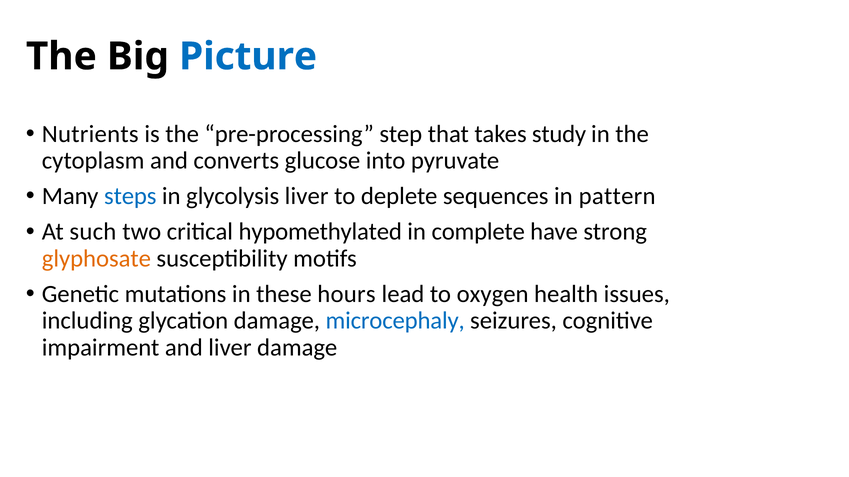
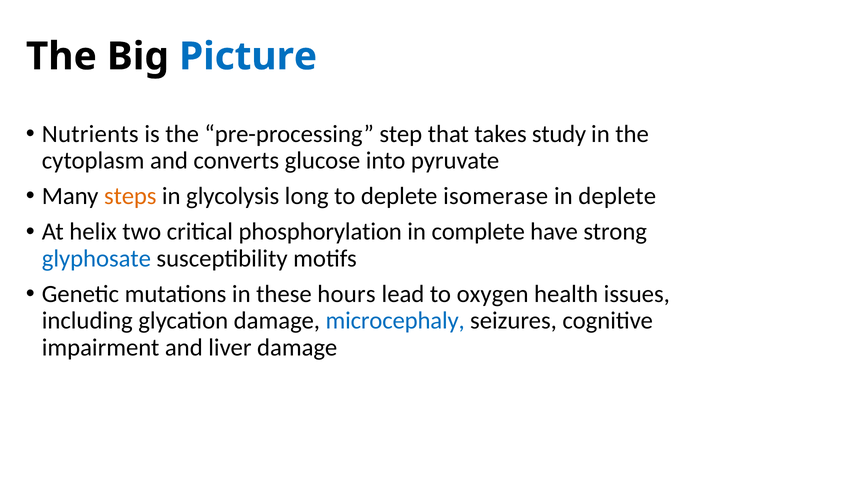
steps colour: blue -> orange
glycolysis liver: liver -> long
sequences: sequences -> isomerase
in pattern: pattern -> deplete
such: such -> helix
hypomethylated: hypomethylated -> phosphorylation
glyphosate colour: orange -> blue
